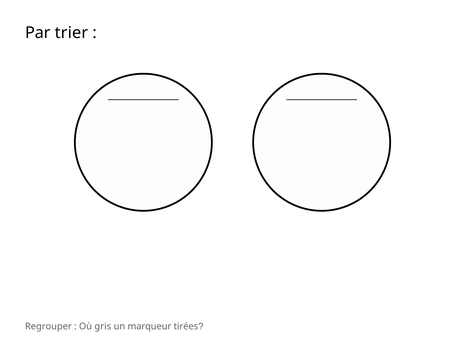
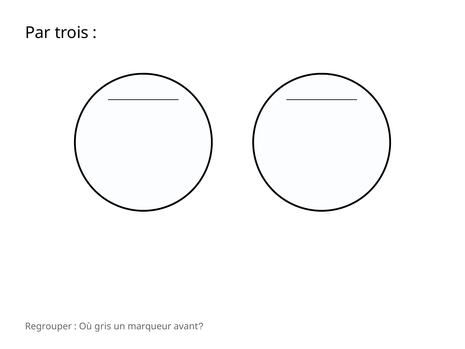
trier: trier -> trois
tirées: tirées -> avant
